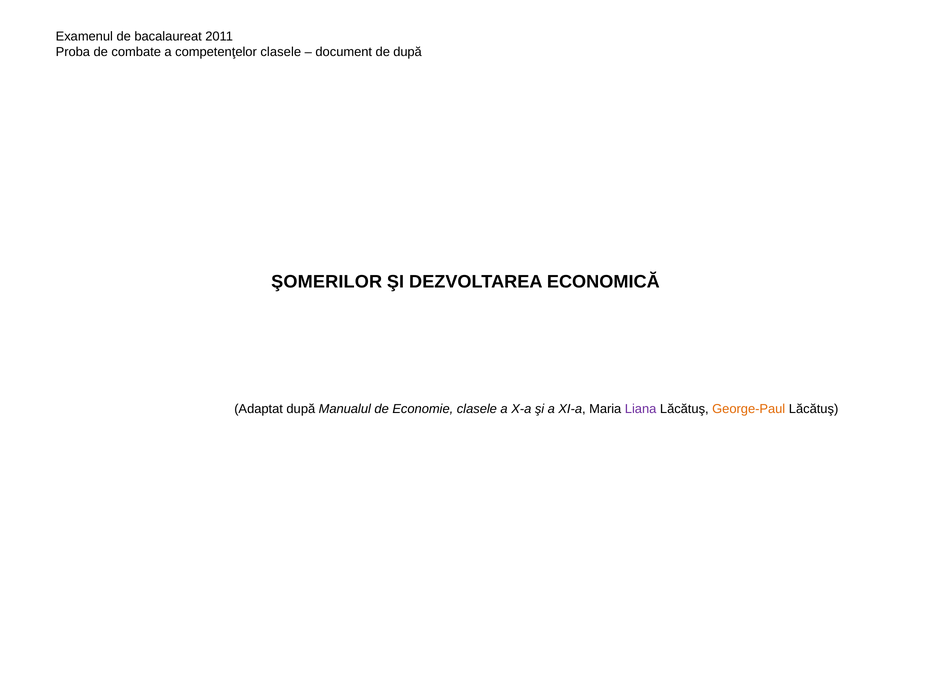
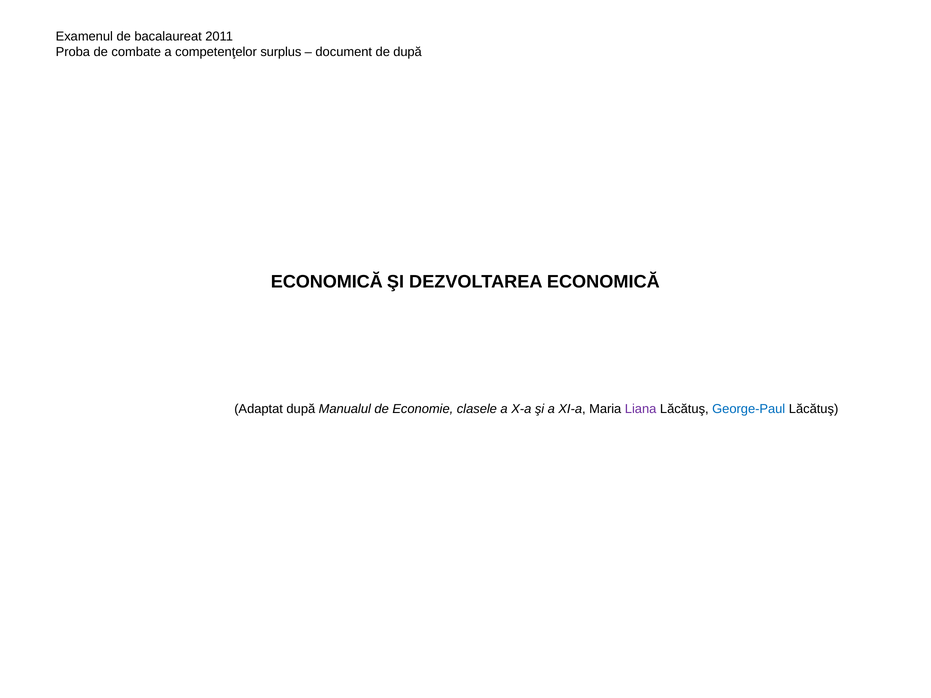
competenţelor clasele: clasele -> surplus
ŞOMERILOR at (327, 282): ŞOMERILOR -> ECONOMICĂ
George-Paul colour: orange -> blue
